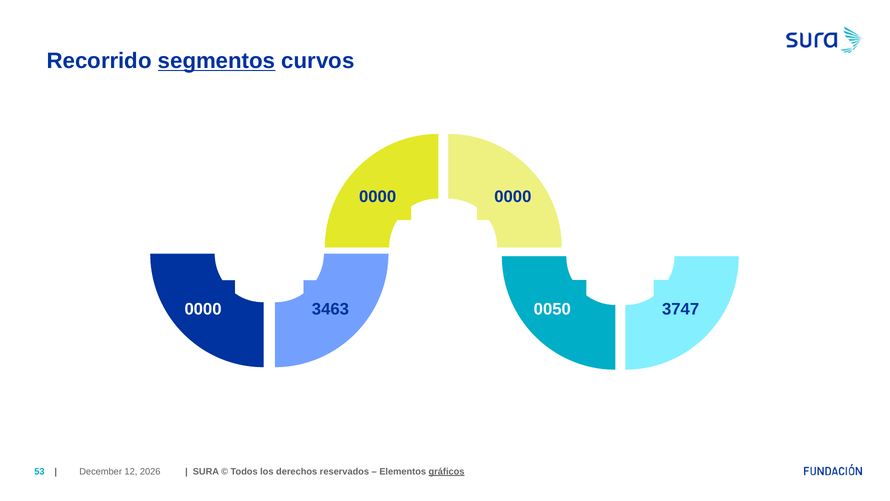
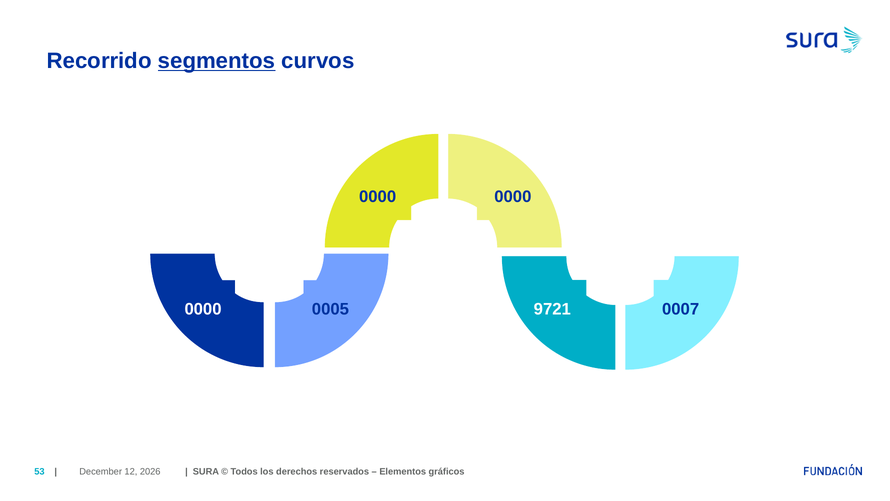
3463: 3463 -> 0005
0050: 0050 -> 9721
3747: 3747 -> 0007
gráficos underline: present -> none
